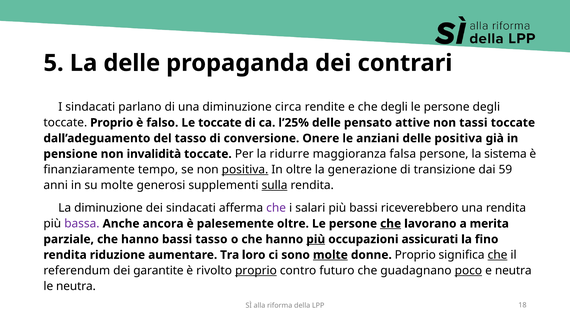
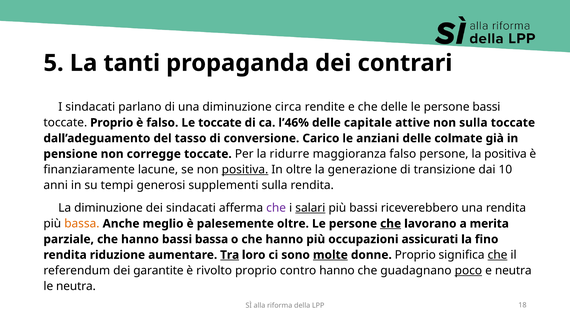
La delle: delle -> tanti
che degli: degli -> delle
persone degli: degli -> bassi
l’25%: l’25% -> l’46%
pensato: pensato -> capitale
non tassi: tassi -> sulla
Onere: Onere -> Carico
delle positiva: positiva -> colmate
invalidità: invalidità -> corregge
maggioranza falsa: falsa -> falso
la sistema: sistema -> positiva
tempo: tempo -> lacune
59: 59 -> 10
su molte: molte -> tempi
sulla at (275, 186) underline: present -> none
salari underline: none -> present
bassa at (82, 224) colour: purple -> orange
ancora: ancora -> meglio
bassi tasso: tasso -> bassa
più at (316, 240) underline: present -> none
Tra underline: none -> present
proprio at (256, 271) underline: present -> none
contro futuro: futuro -> hanno
